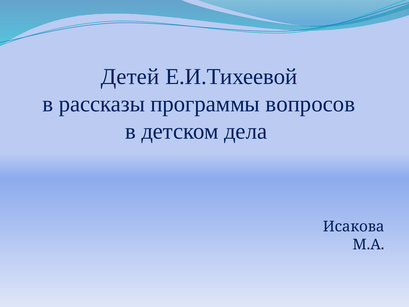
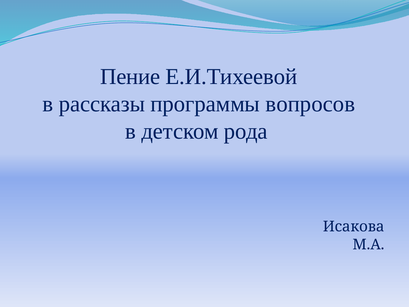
Детей: Детей -> Пение
дела: дела -> рода
